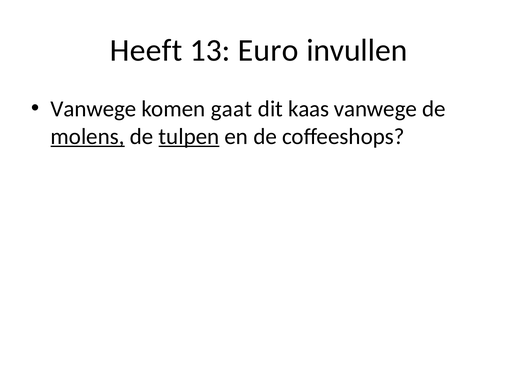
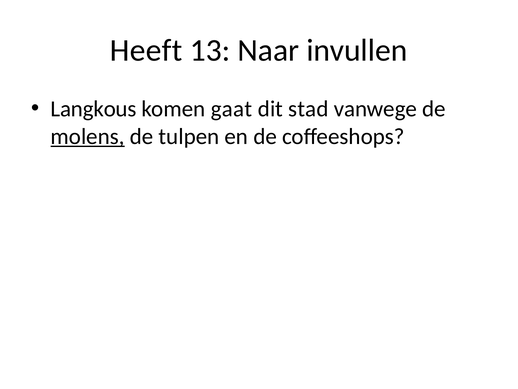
Euro: Euro -> Naar
Vanwege at (93, 109): Vanwege -> Langkous
kaas: kaas -> stad
tulpen underline: present -> none
